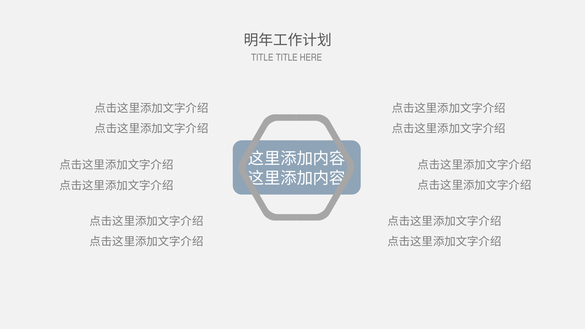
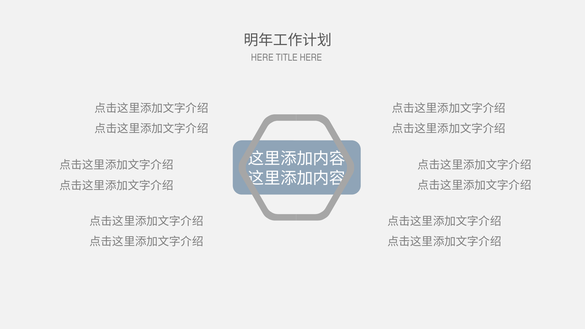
TITLE at (262, 58): TITLE -> HERE
